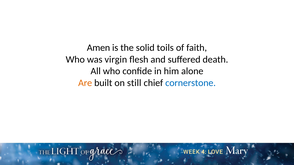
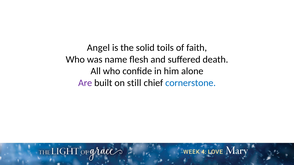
Amen: Amen -> Angel
virgin: virgin -> name
Are colour: orange -> purple
